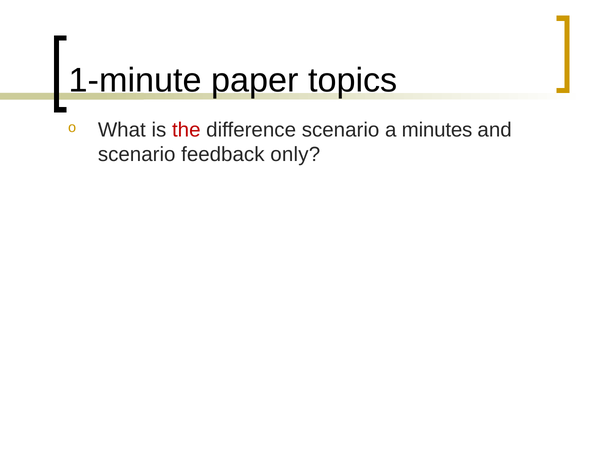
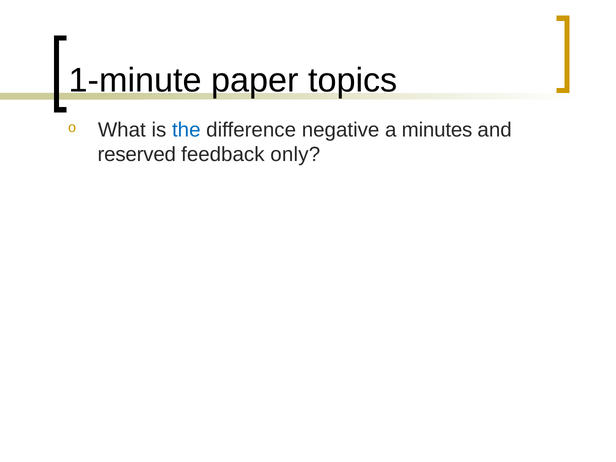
the colour: red -> blue
difference scenario: scenario -> negative
scenario at (137, 154): scenario -> reserved
